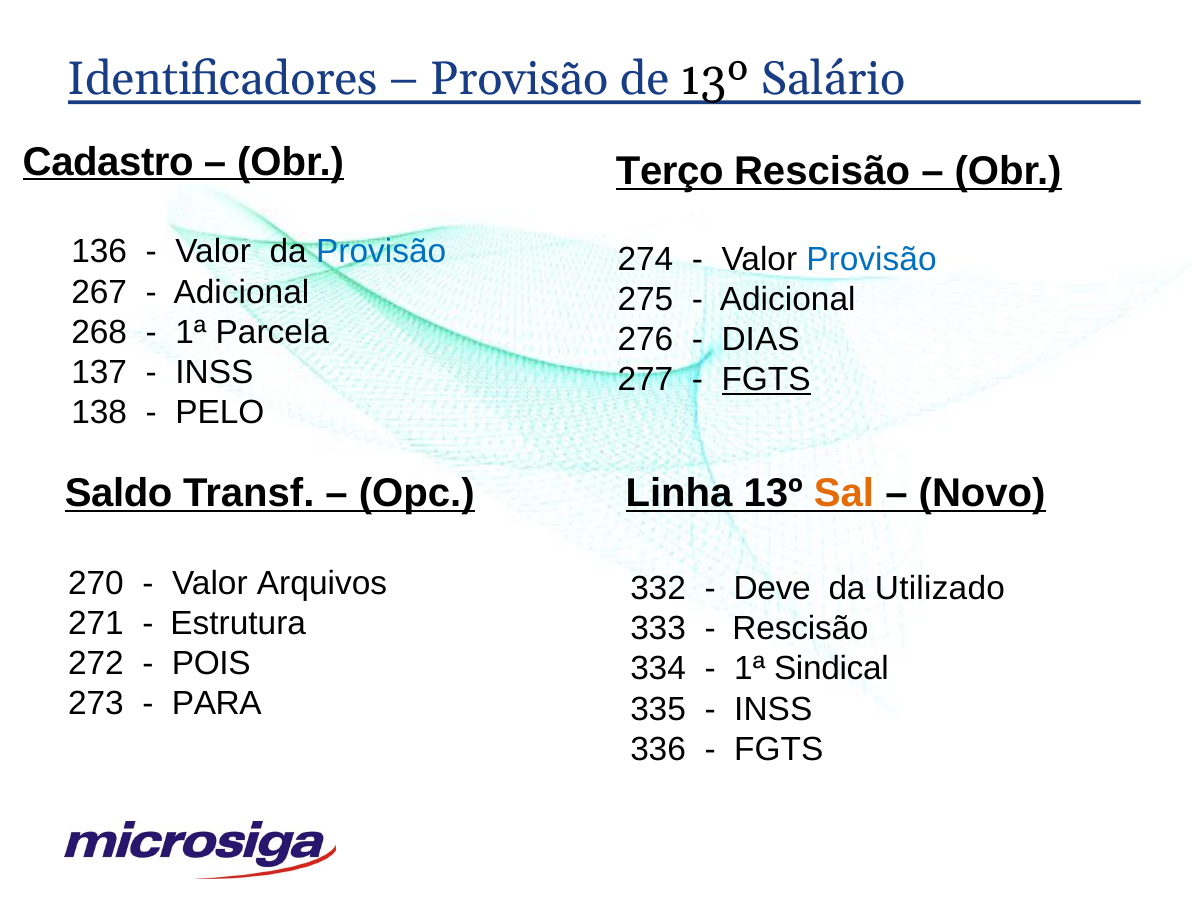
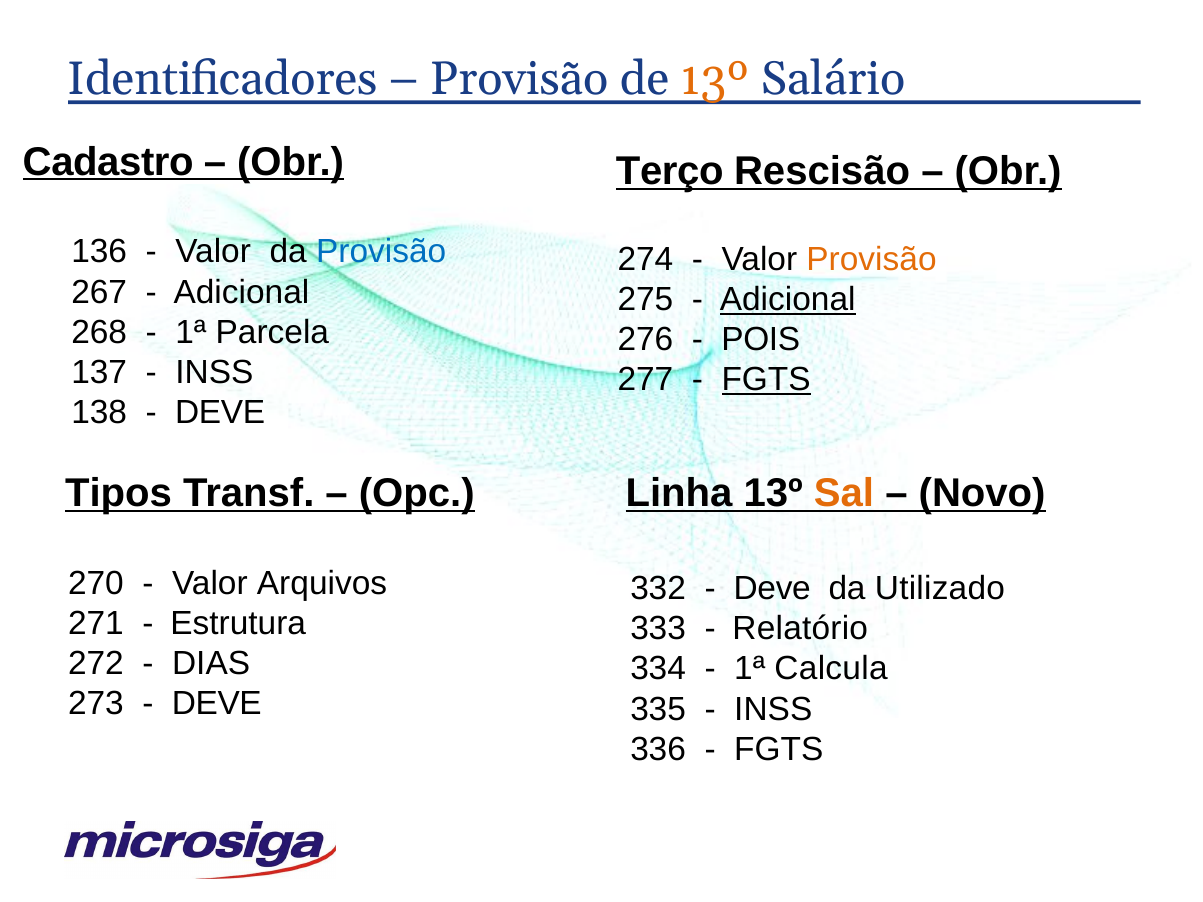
13º at (715, 79) colour: black -> orange
Provisão at (872, 259) colour: blue -> orange
Adicional at (788, 300) underline: none -> present
DIAS: DIAS -> POIS
PELO at (220, 412): PELO -> DEVE
Saldo: Saldo -> Tipos
Rescisão at (800, 629): Rescisão -> Relatório
POIS: POIS -> DIAS
Sindical: Sindical -> Calcula
PARA at (217, 704): PARA -> DEVE
